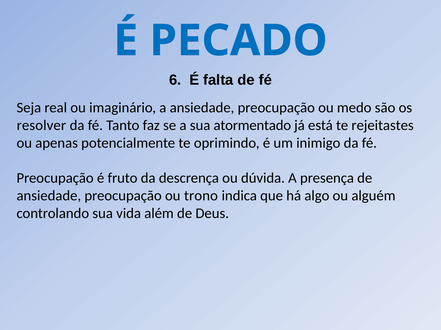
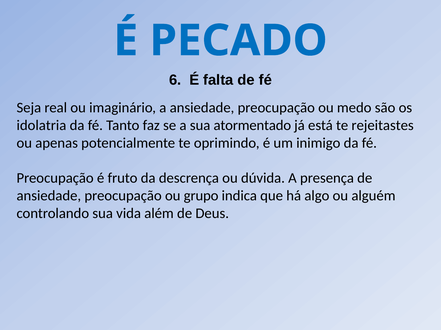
resolver: resolver -> idolatria
trono: trono -> grupo
